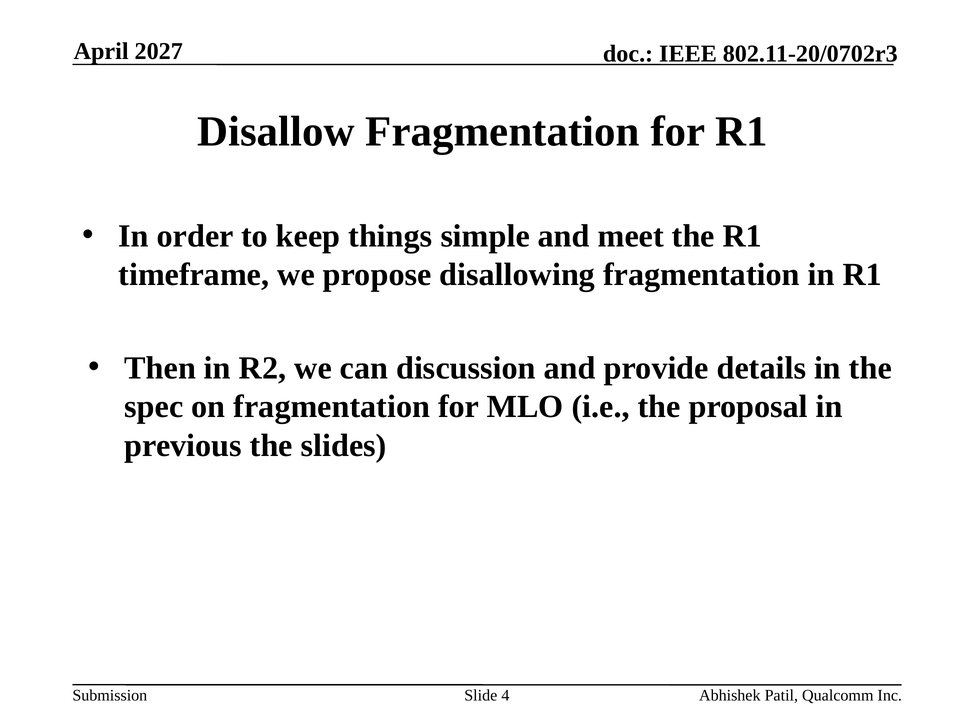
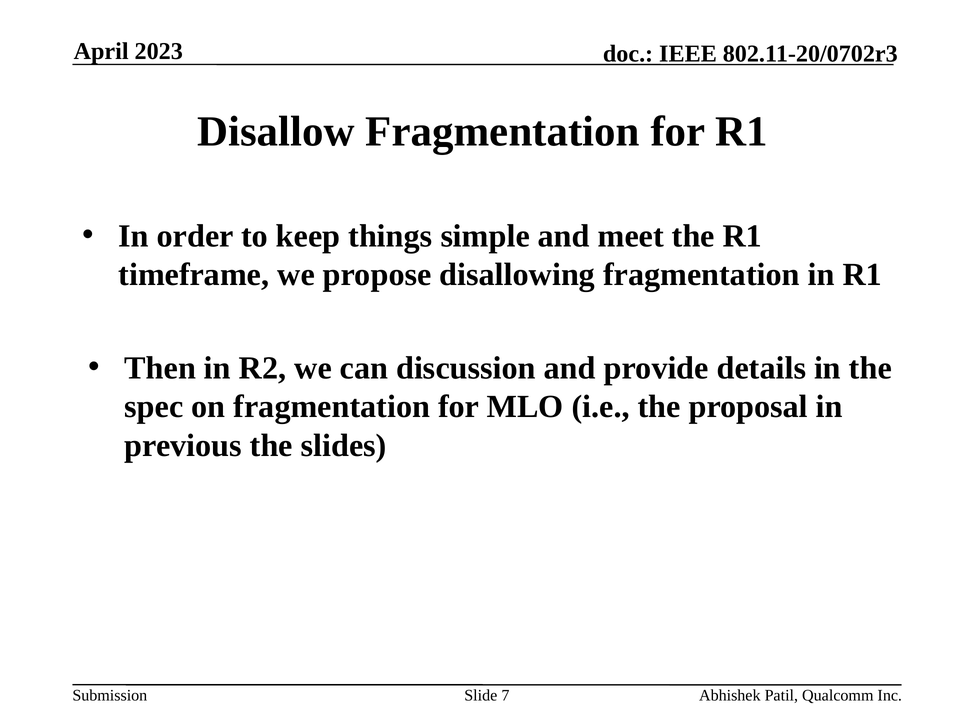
2027: 2027 -> 2023
4: 4 -> 7
